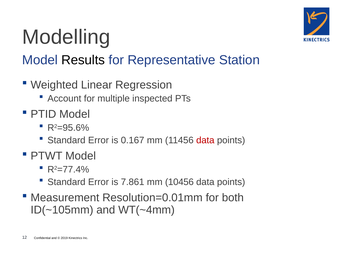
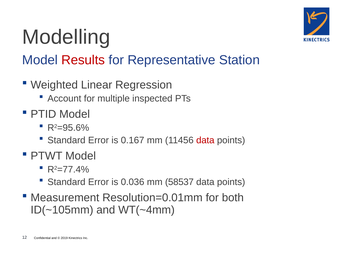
Results colour: black -> red
7.861: 7.861 -> 0.036
10456: 10456 -> 58537
